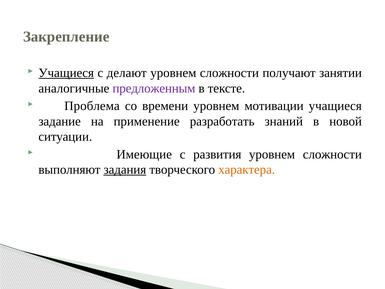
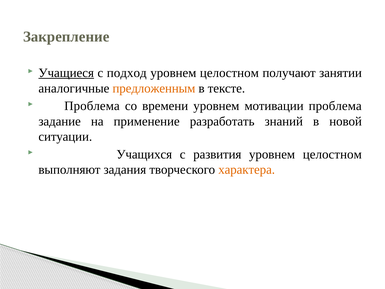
делают: делают -> подход
сложности at (229, 73): сложности -> целостном
предложенным colour: purple -> orange
мотивации учащиеся: учащиеся -> проблема
Имеющие: Имеющие -> Учащихся
сложности at (332, 154): сложности -> целостном
задания underline: present -> none
